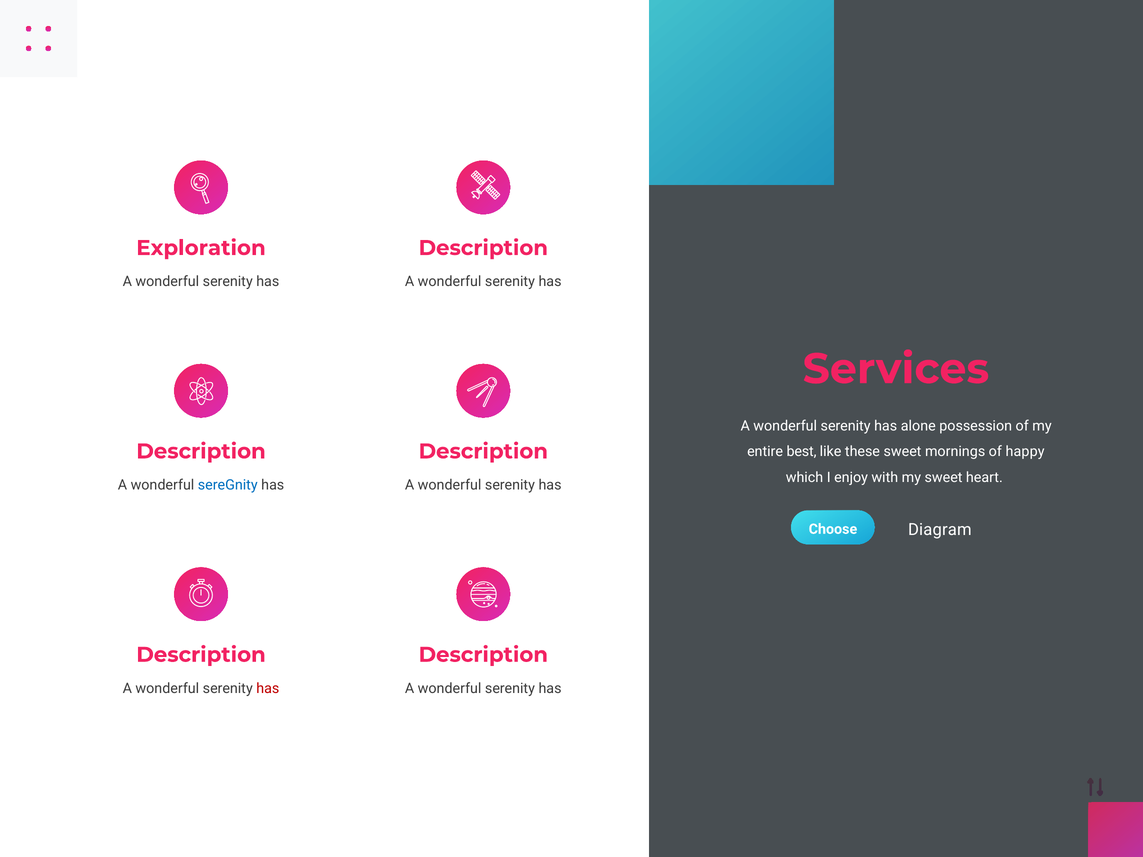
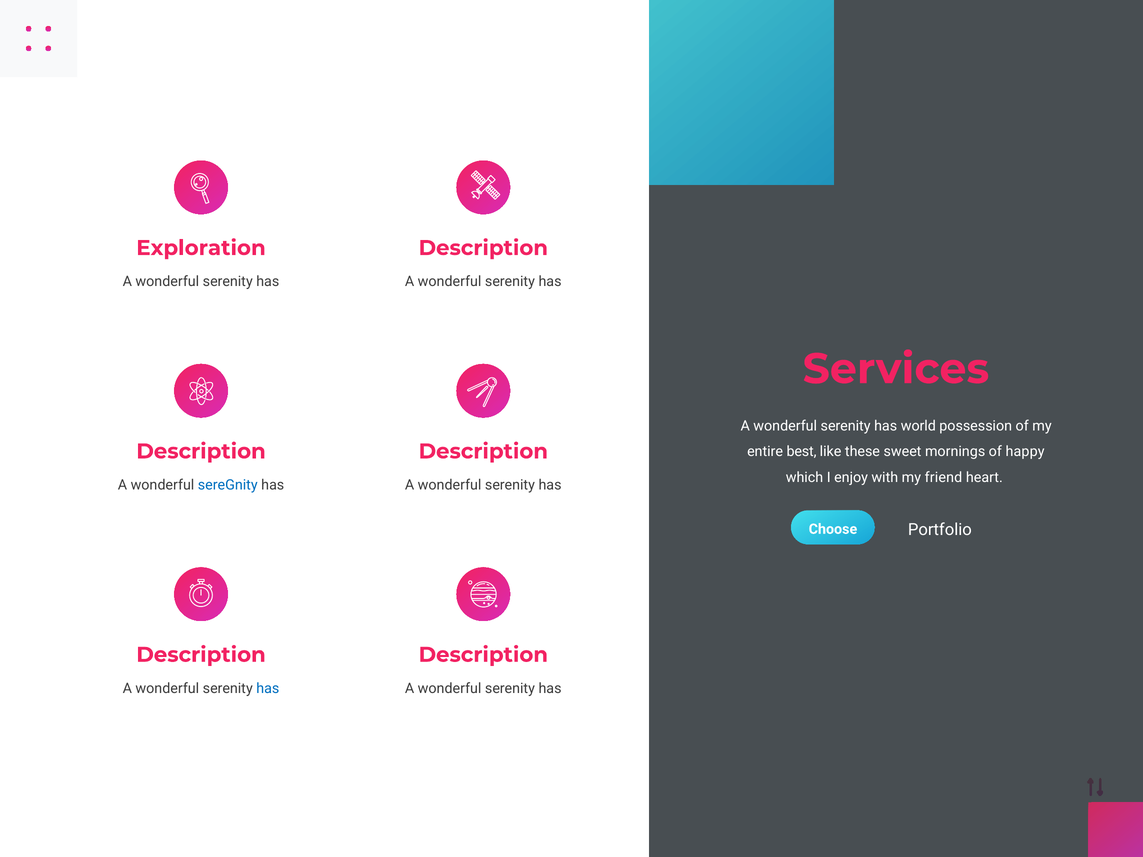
alone: alone -> world
my sweet: sweet -> friend
Diagram: Diagram -> Portfolio
has at (268, 689) colour: red -> blue
